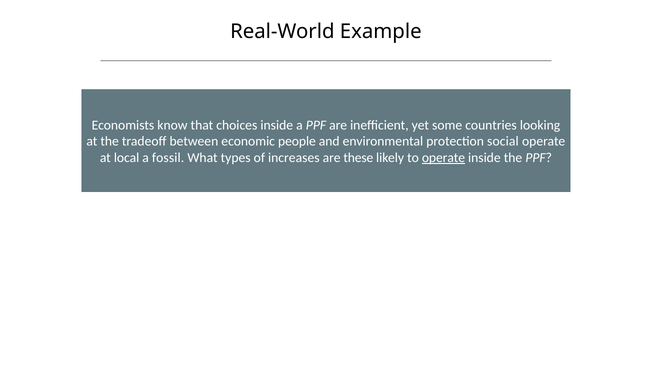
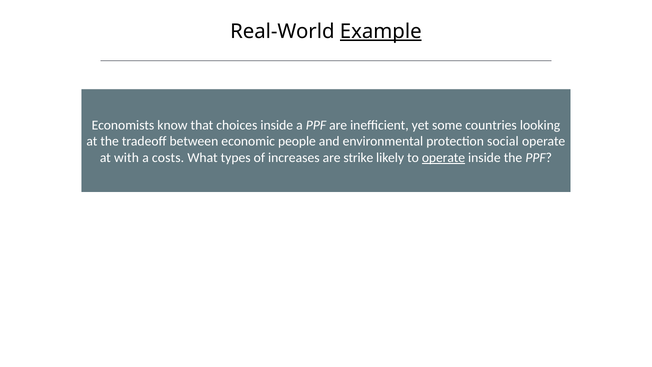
Example underline: none -> present
local: local -> with
fossil: fossil -> costs
these: these -> strike
